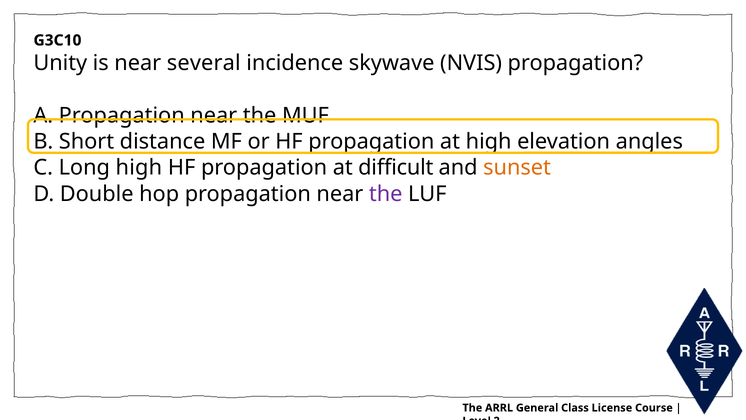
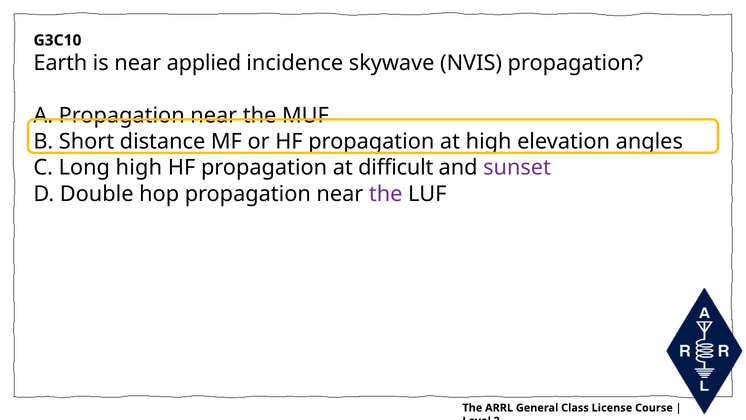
Unity: Unity -> Earth
several: several -> applied
sunset colour: orange -> purple
